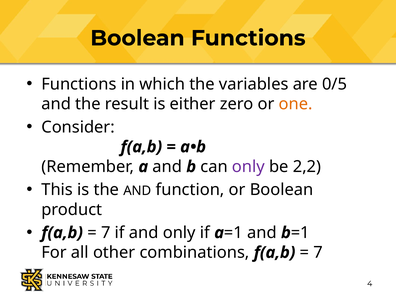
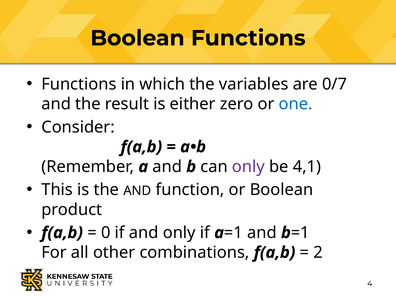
0/5: 0/5 -> 0/7
one colour: orange -> blue
2,2: 2,2 -> 4,1
7 at (106, 233): 7 -> 0
7 at (318, 253): 7 -> 2
